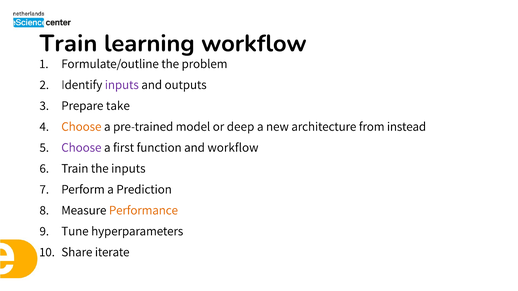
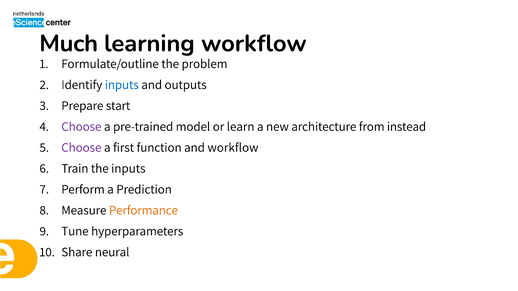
Train at (68, 44): Train -> Much
inputs at (122, 85) colour: purple -> blue
take: take -> start
Choose at (81, 127) colour: orange -> purple
deep: deep -> learn
iterate: iterate -> neural
